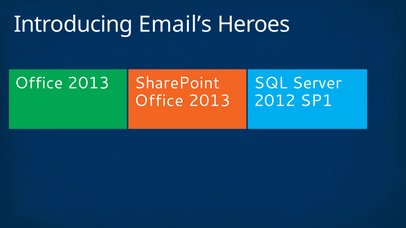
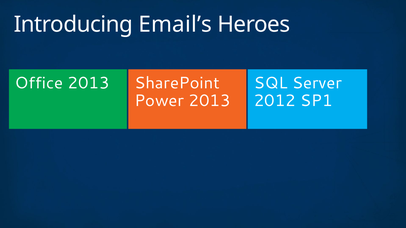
Office at (159, 101): Office -> Power
